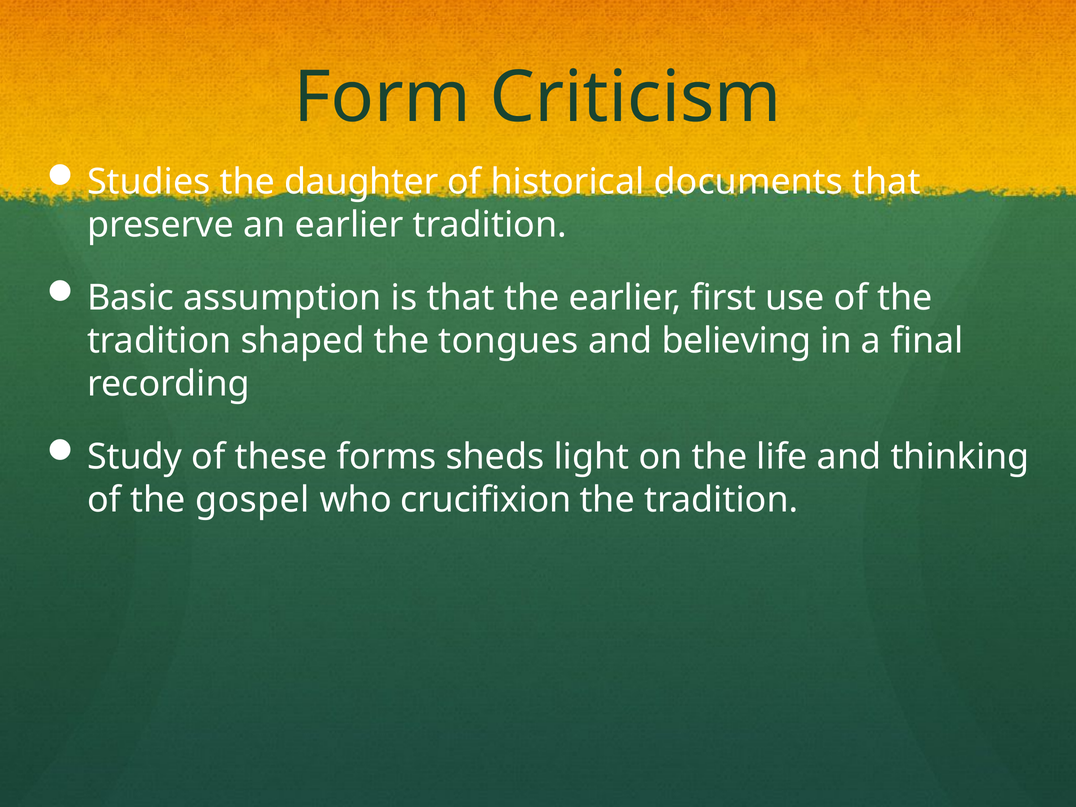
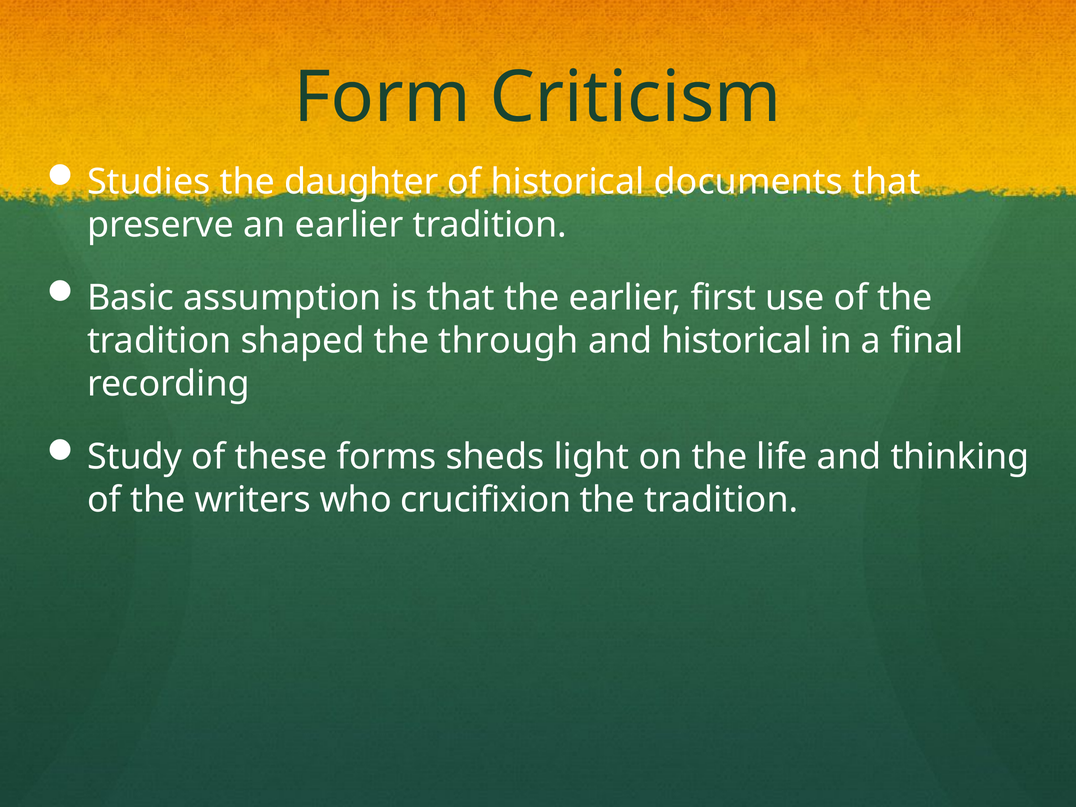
tongues: tongues -> through
and believing: believing -> historical
gospel: gospel -> writers
